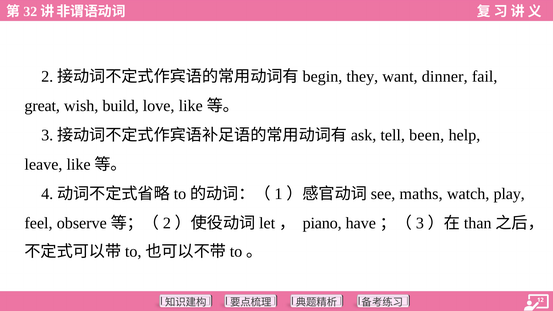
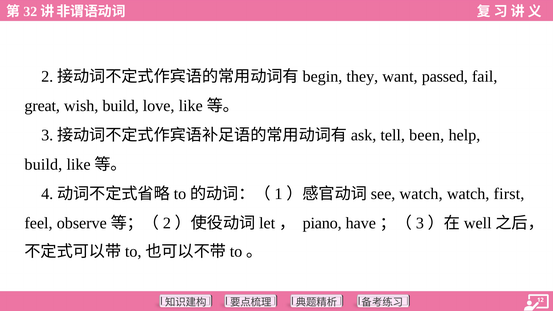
dinner: dinner -> passed
leave at (43, 165): leave -> build
maths at (421, 194): maths -> watch
play: play -> first
than: than -> well
